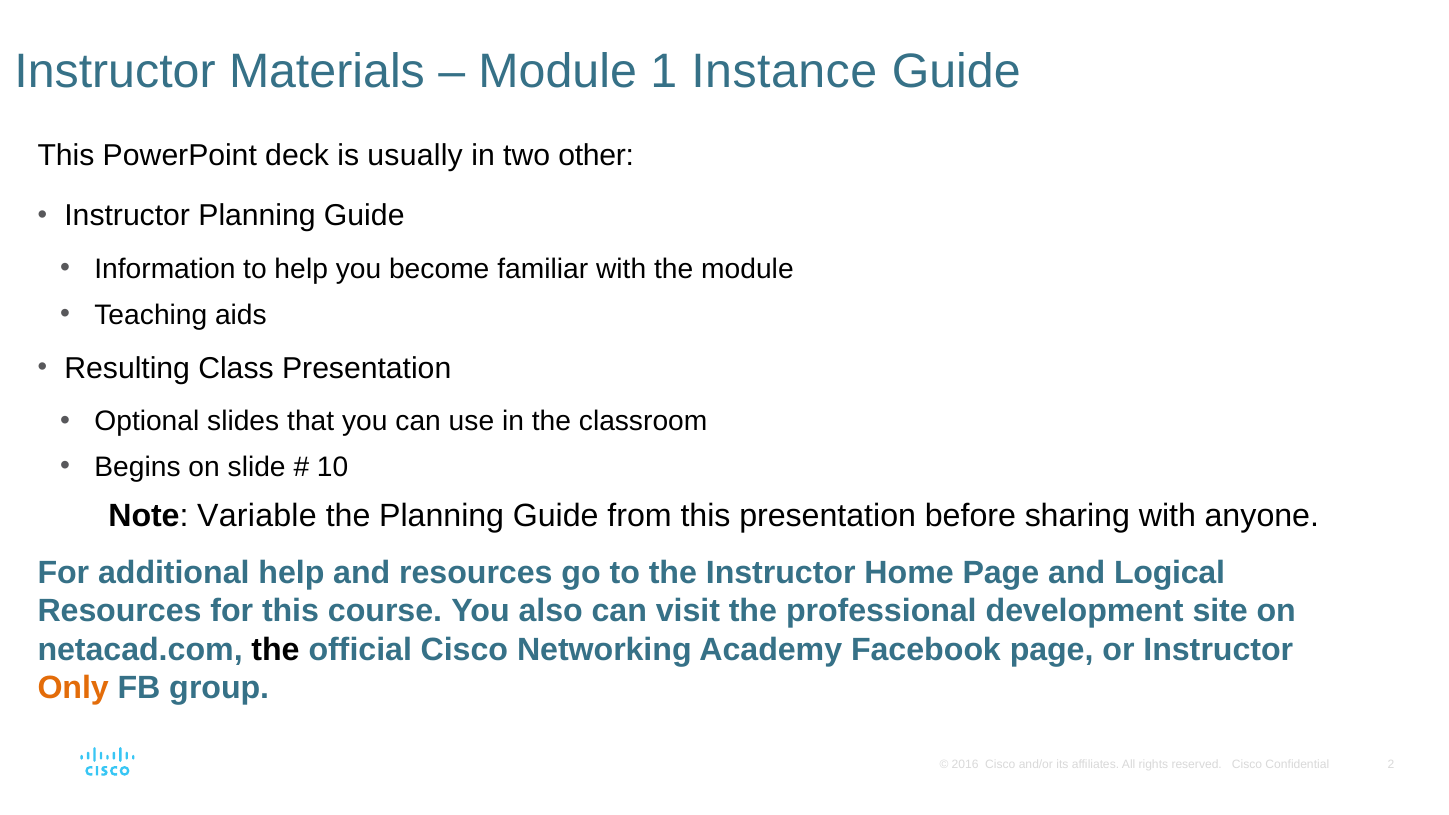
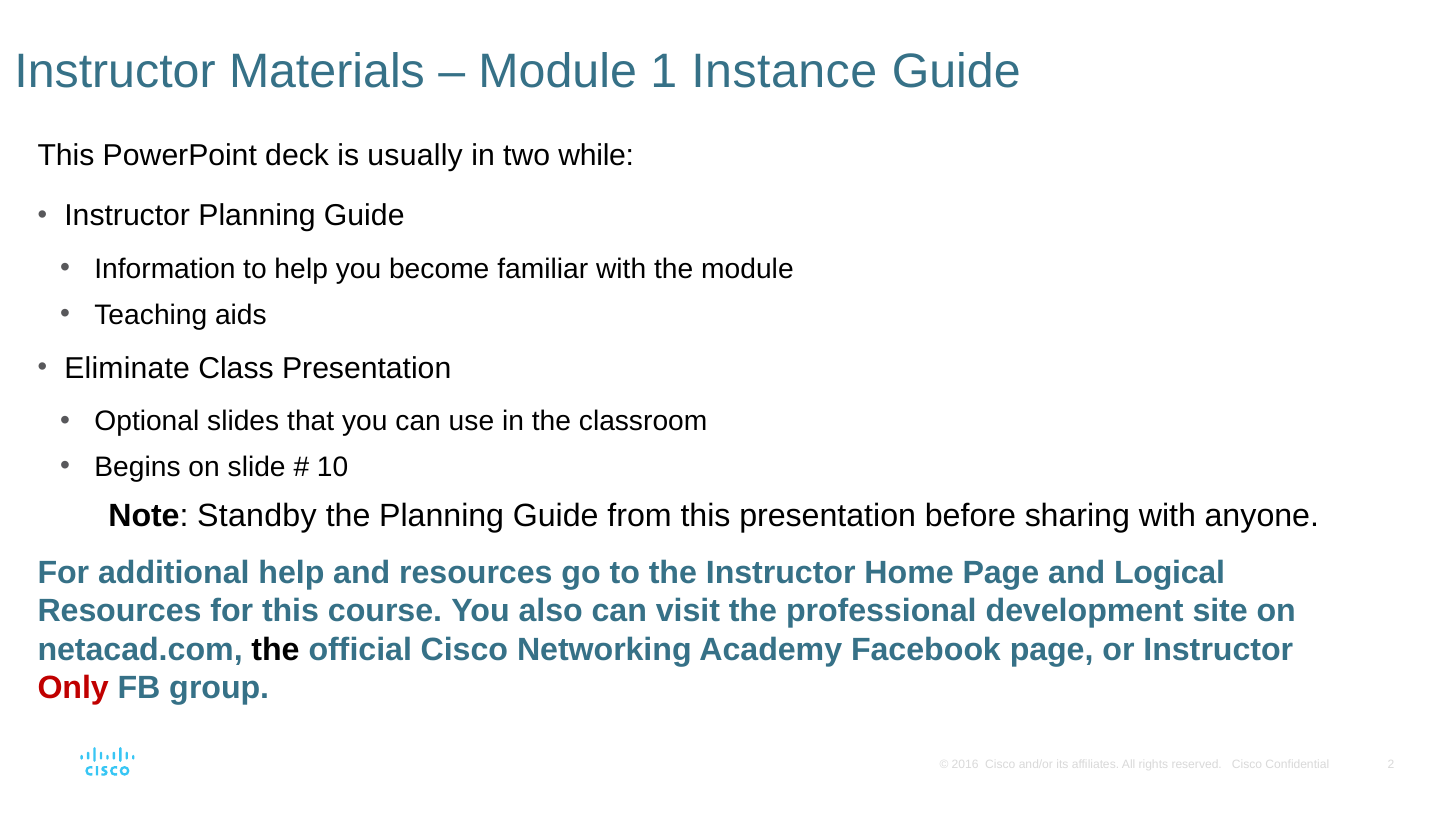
other: other -> while
Resulting: Resulting -> Eliminate
Variable: Variable -> Standby
Only colour: orange -> red
